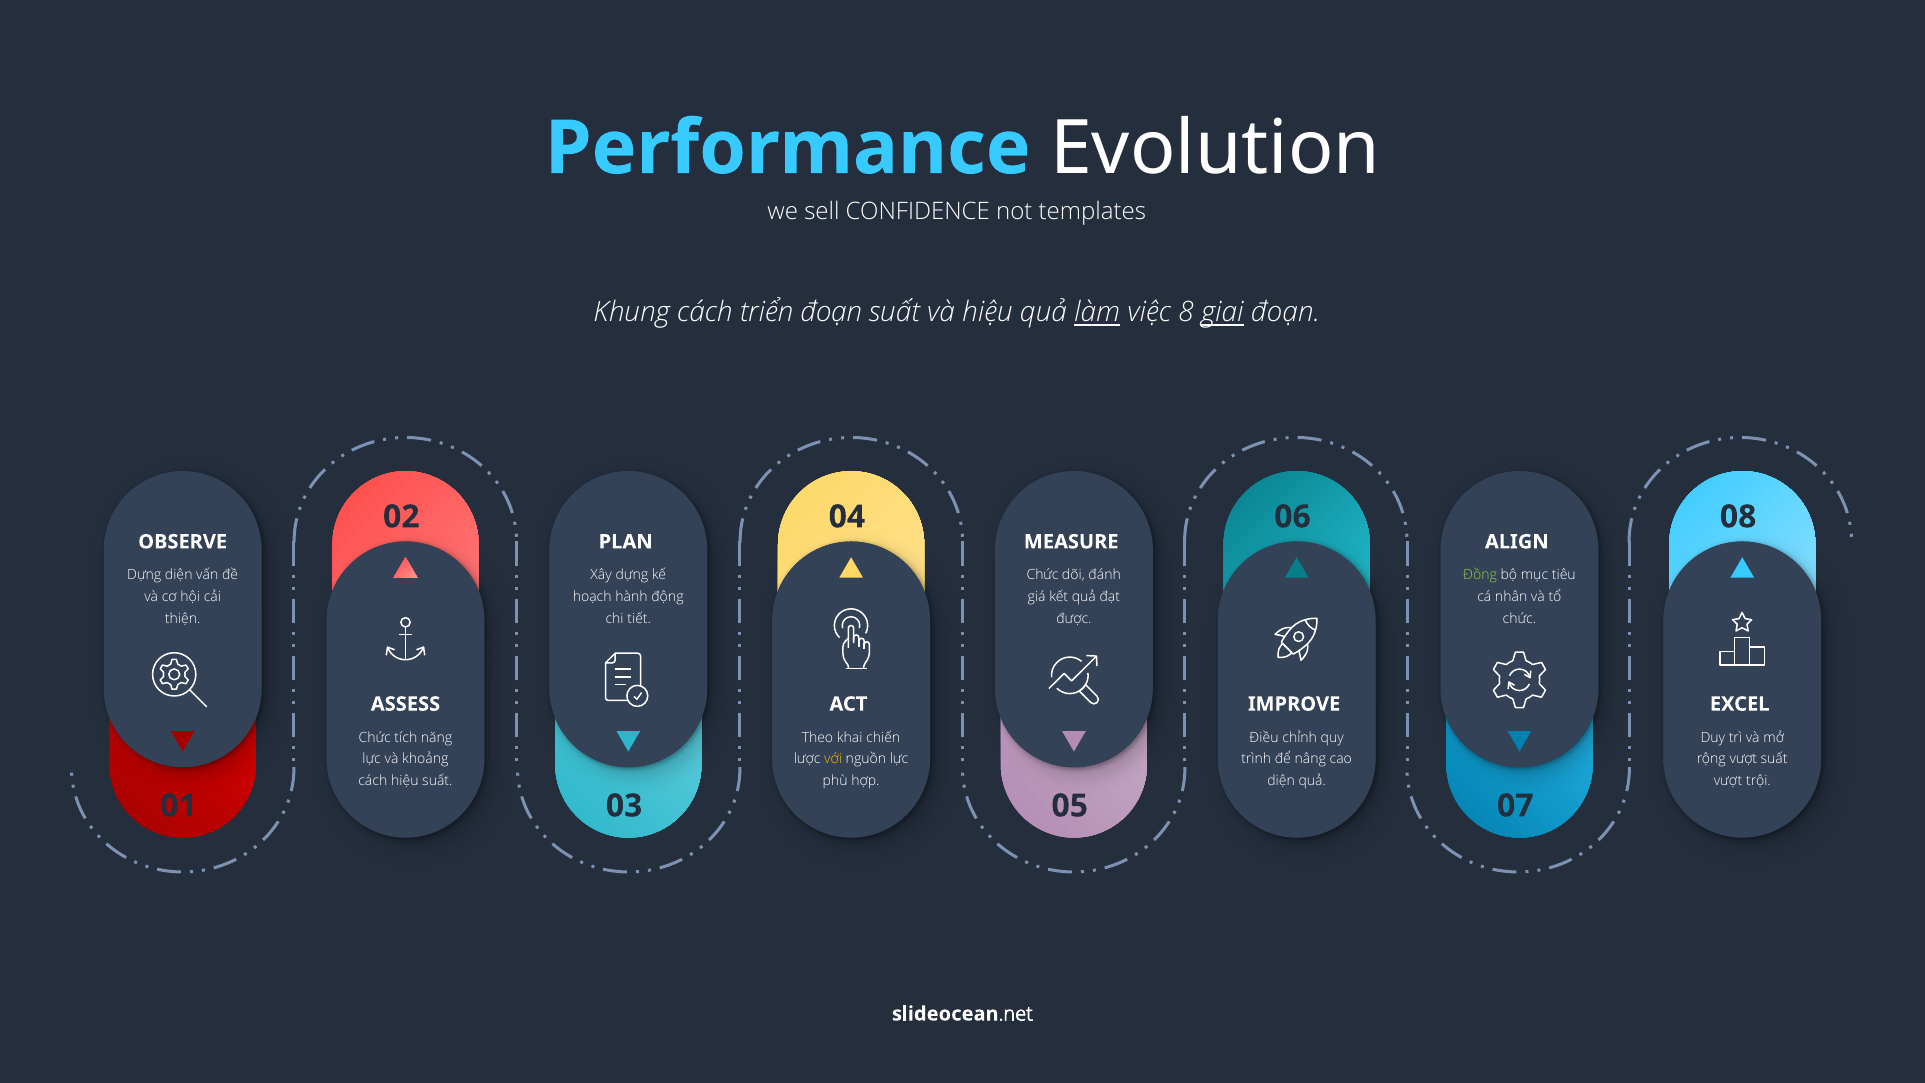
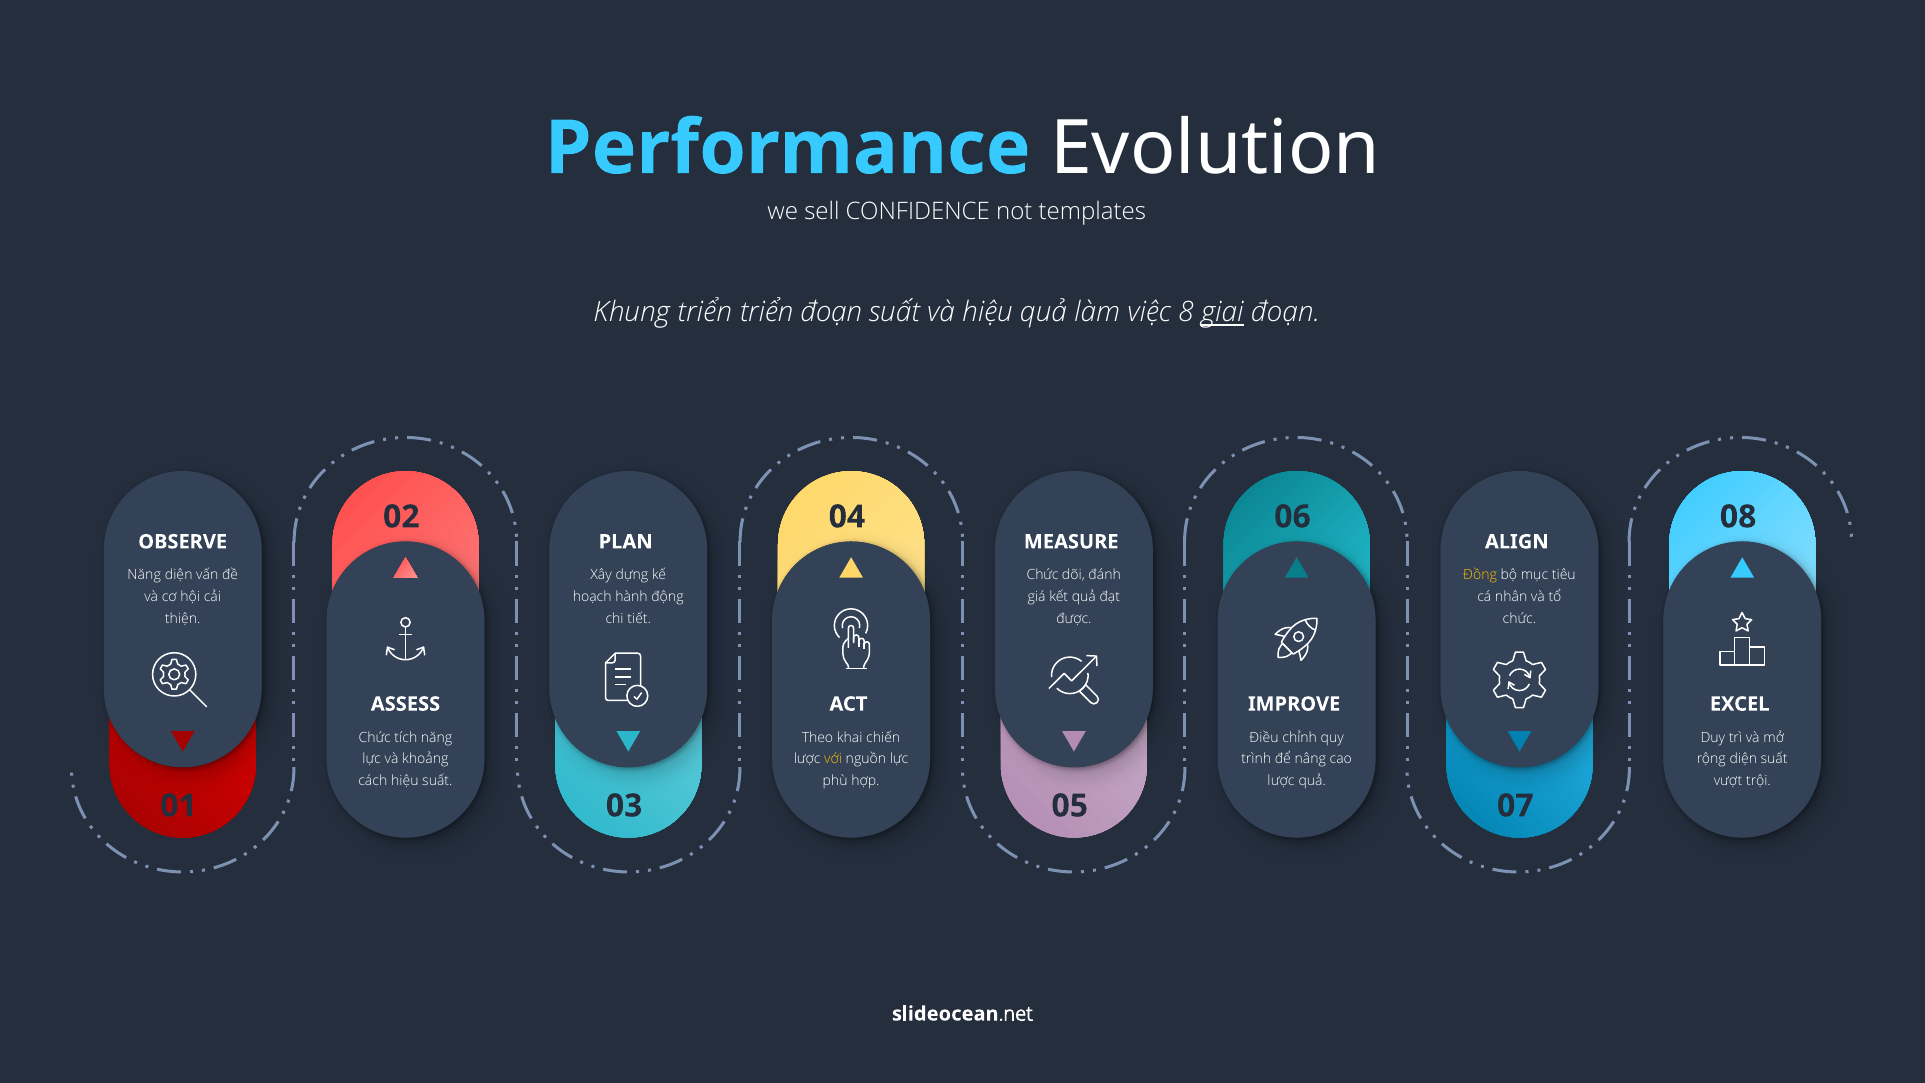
Khung cách: cách -> triển
làm underline: present -> none
Dựng at (144, 575): Dựng -> Năng
Đồng colour: light green -> yellow
rộng vượt: vượt -> diện
diện at (1281, 781): diện -> lược
